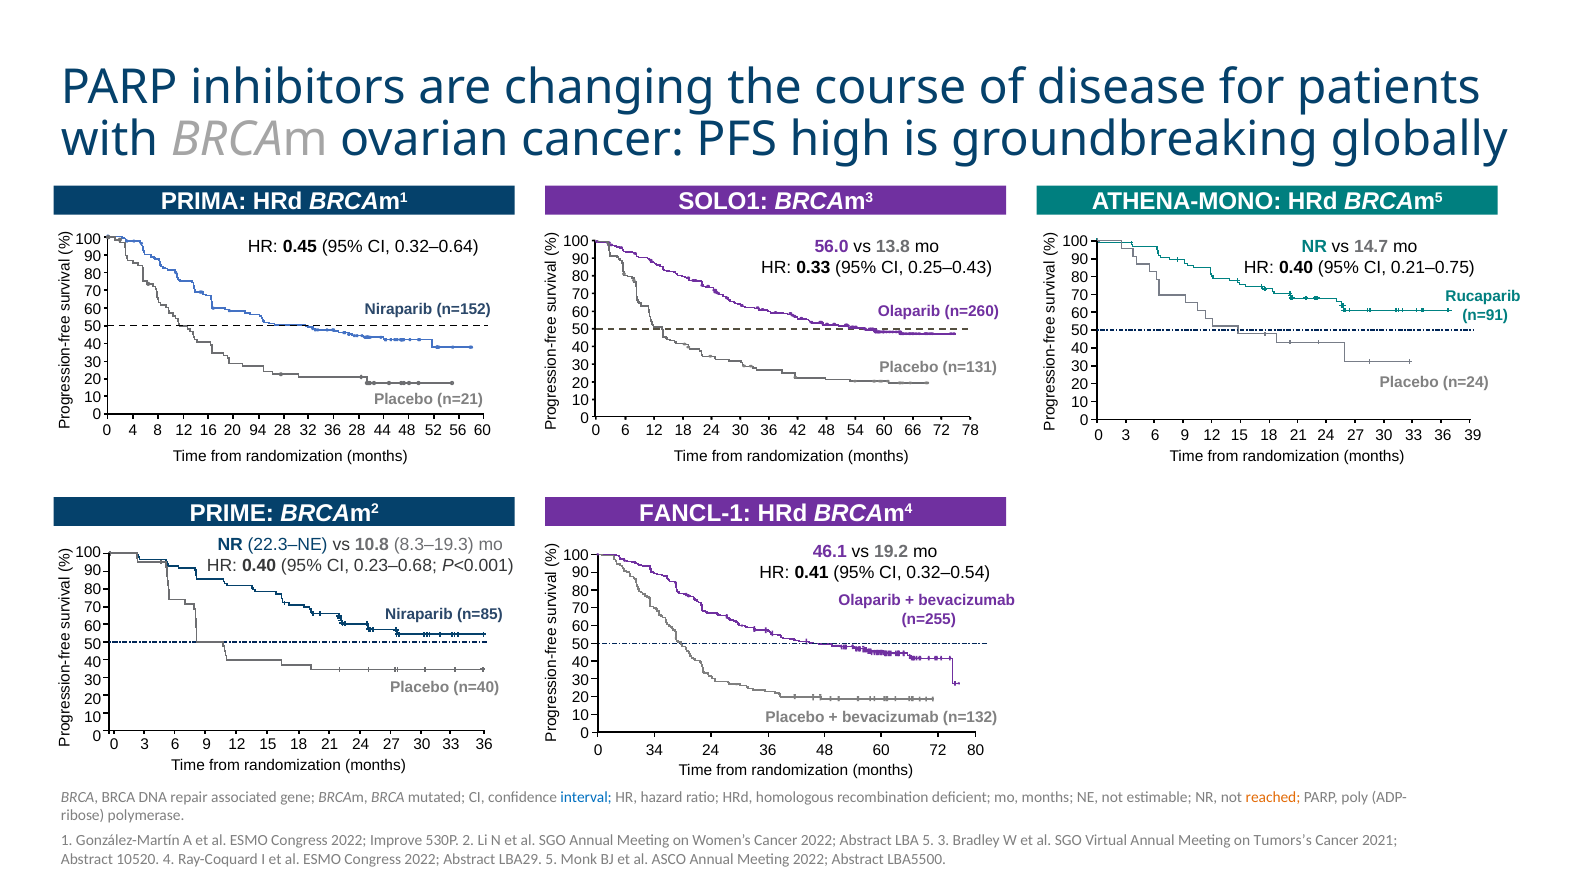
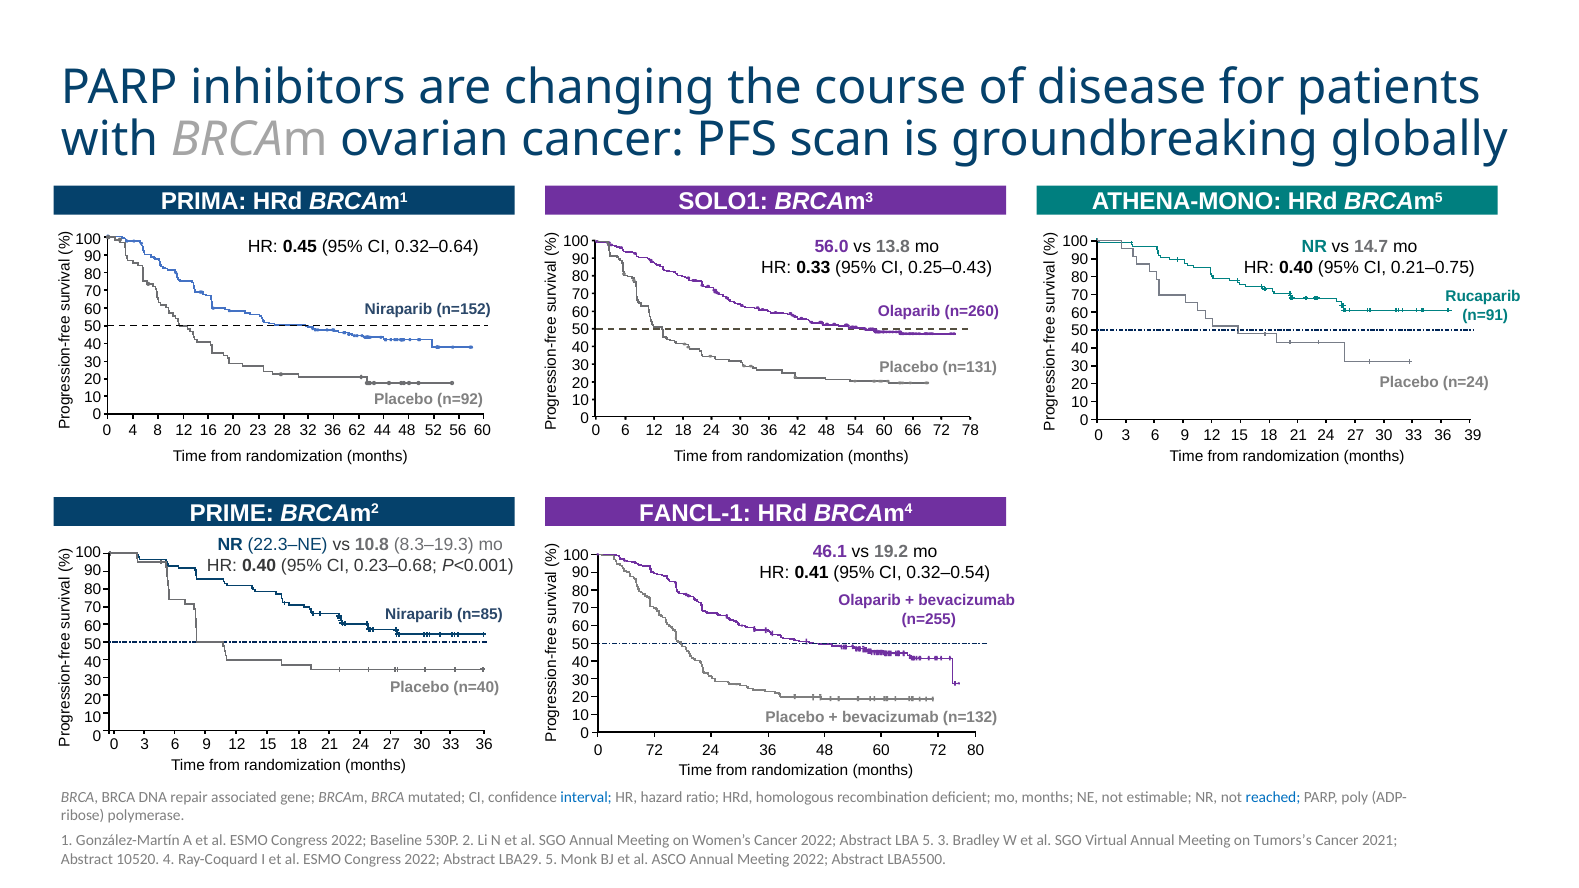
high: high -> scan
n=21: n=21 -> n=92
94: 94 -> 23
36 28: 28 -> 62
0 34: 34 -> 72
reached colour: orange -> blue
Improve: Improve -> Baseline
